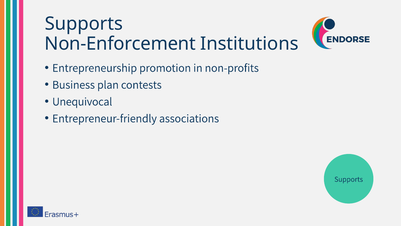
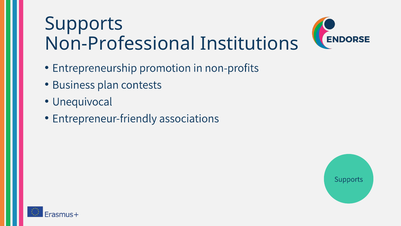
Non-Enforcement: Non-Enforcement -> Non-Professional
